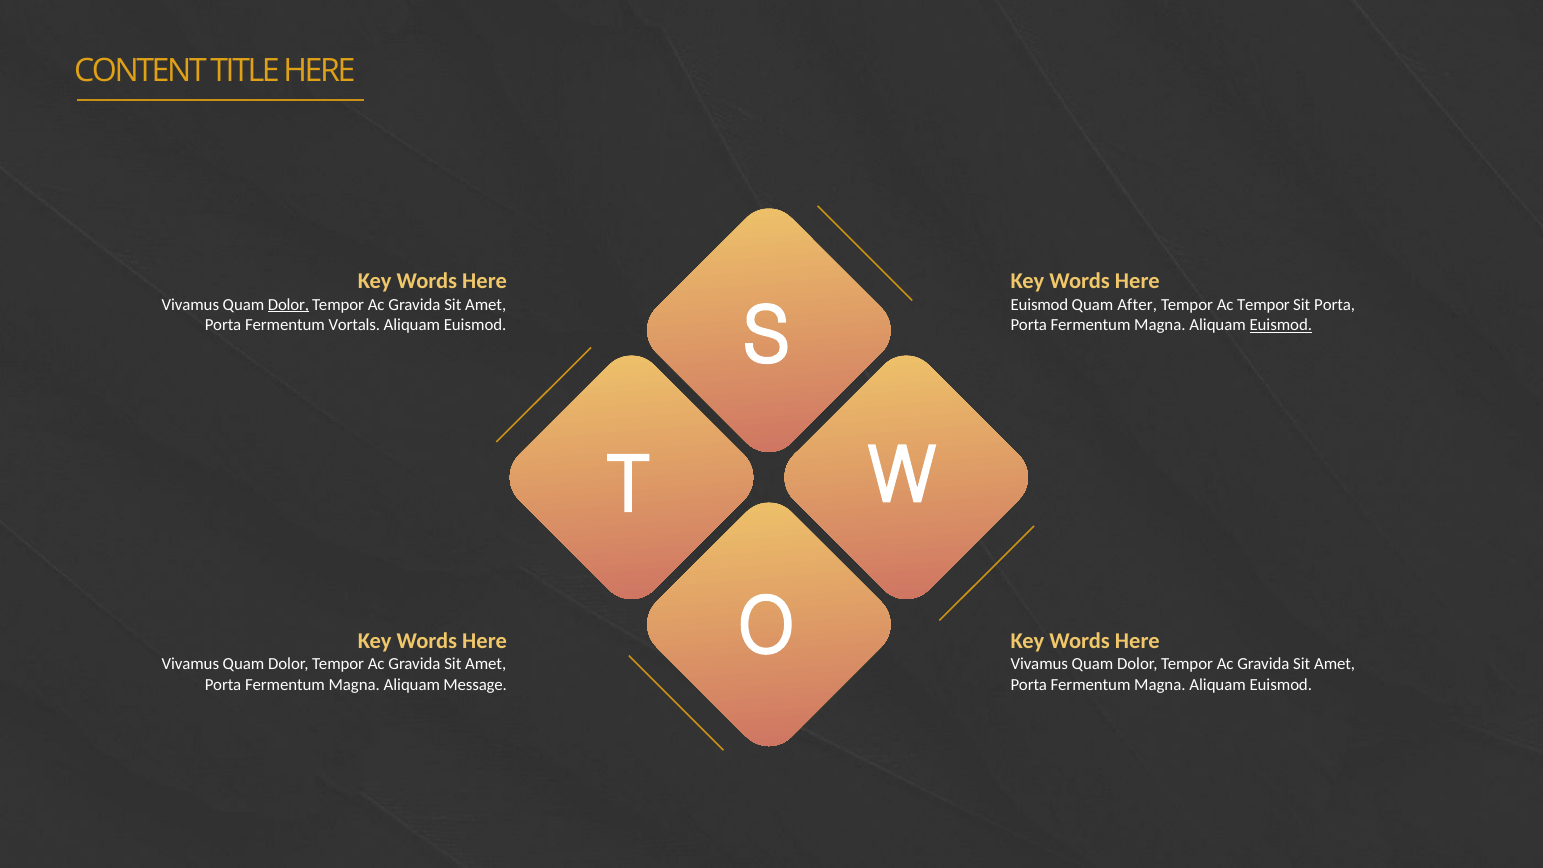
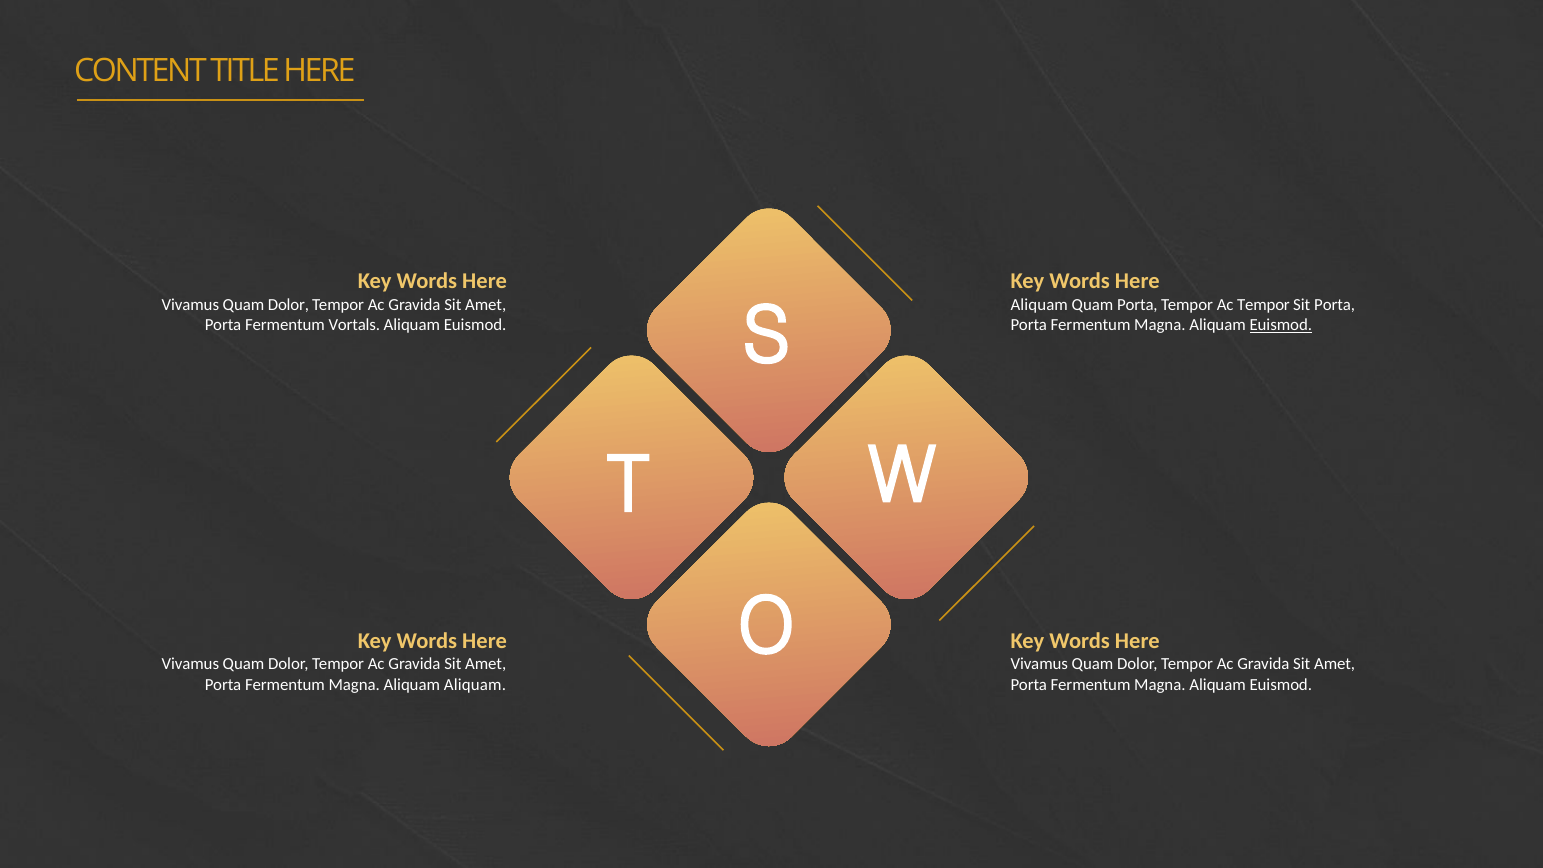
Dolor at (288, 305) underline: present -> none
Euismod at (1039, 305): Euismod -> Aliquam
Quam After: After -> Porta
Aliquam Message: Message -> Aliquam
